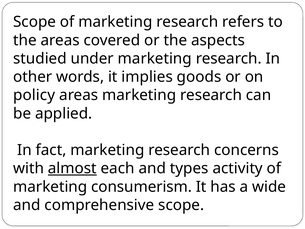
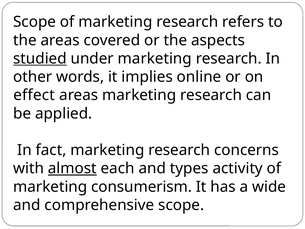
studied underline: none -> present
goods: goods -> online
policy: policy -> effect
